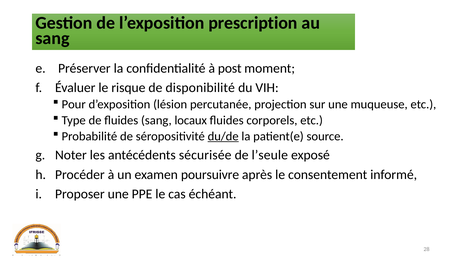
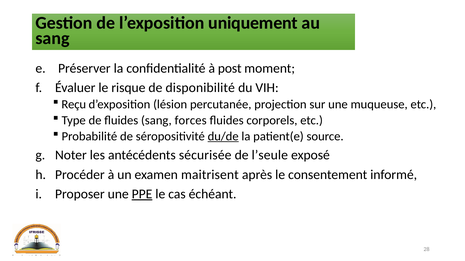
prescription: prescription -> uniquement
Pour: Pour -> Reçu
locaux: locaux -> forces
poursuivre: poursuivre -> maitrisent
PPE underline: none -> present
